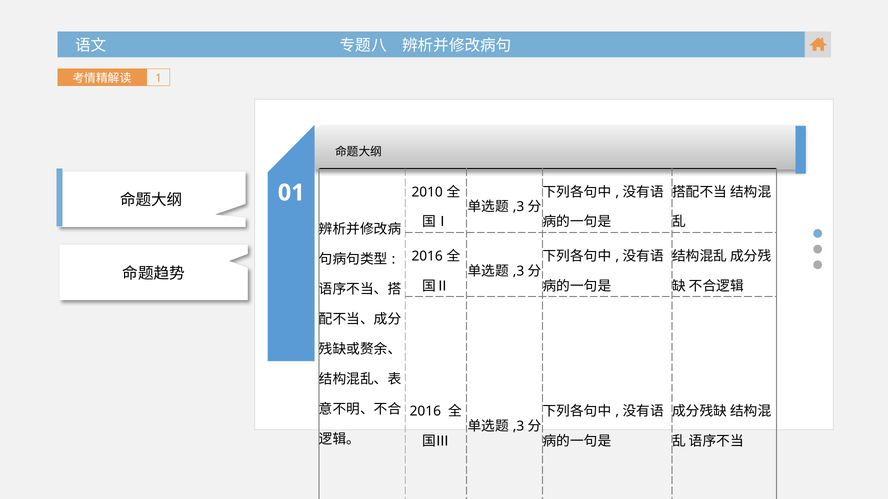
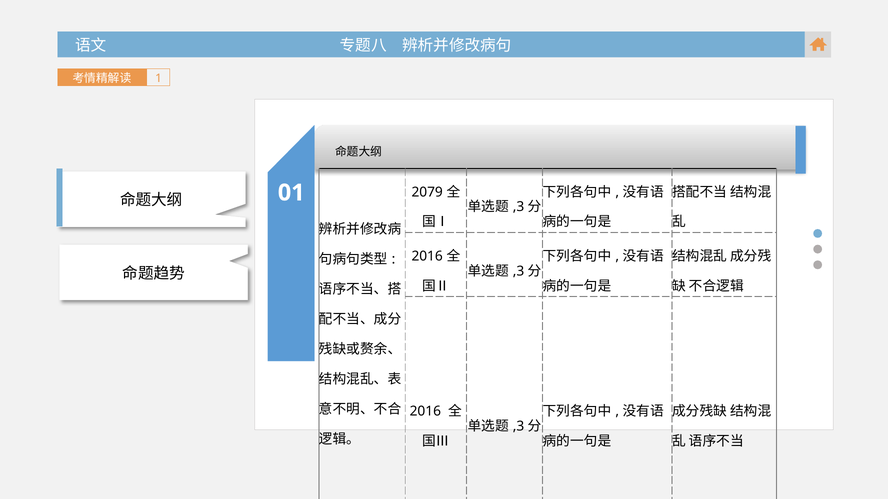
2010: 2010 -> 2079
